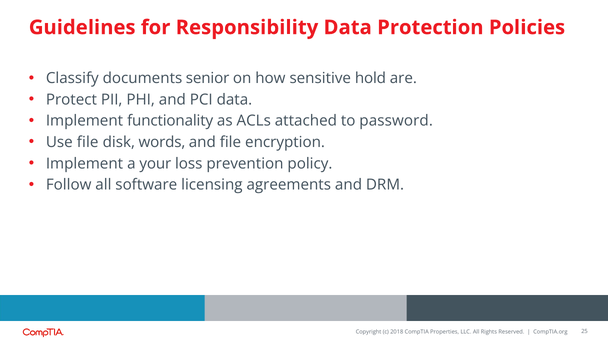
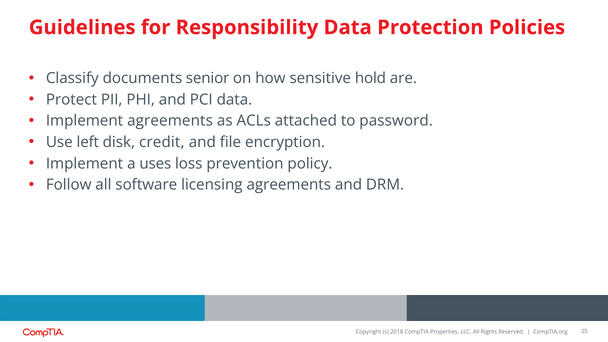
Implement functionality: functionality -> agreements
Use file: file -> left
words: words -> credit
your: your -> uses
